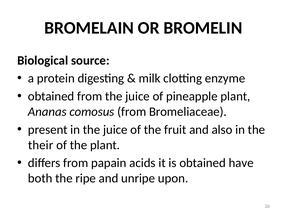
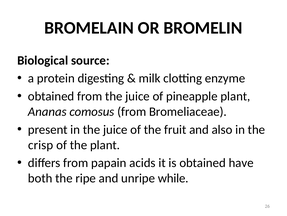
their: their -> crisp
upon: upon -> while
